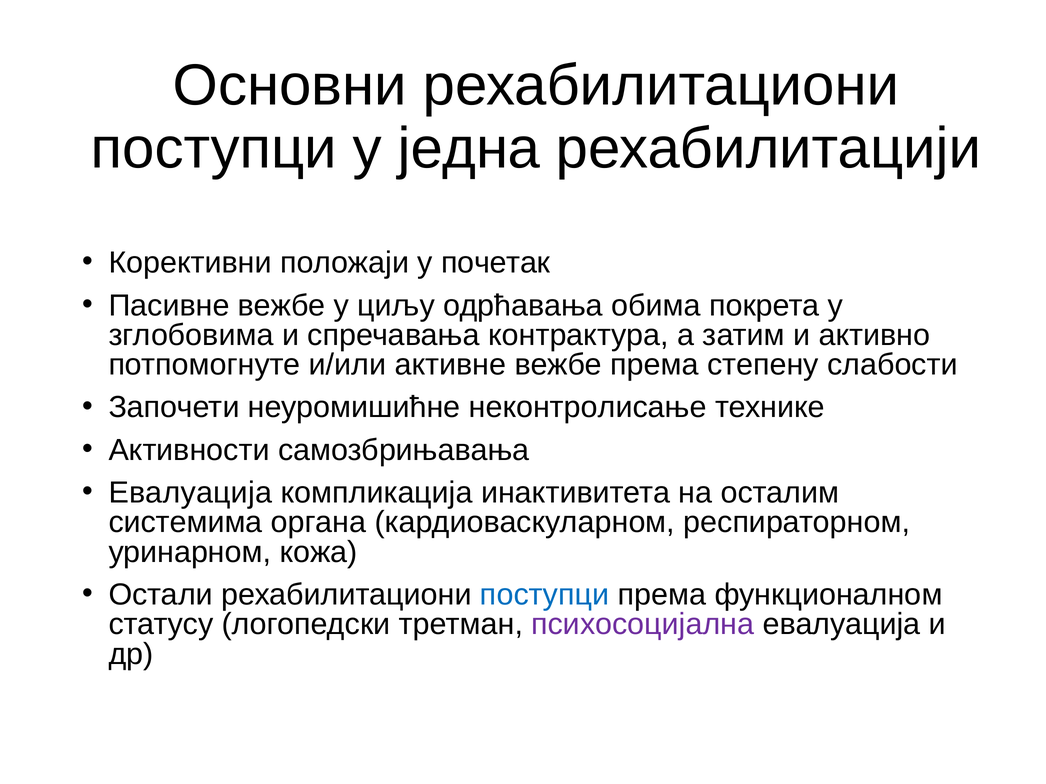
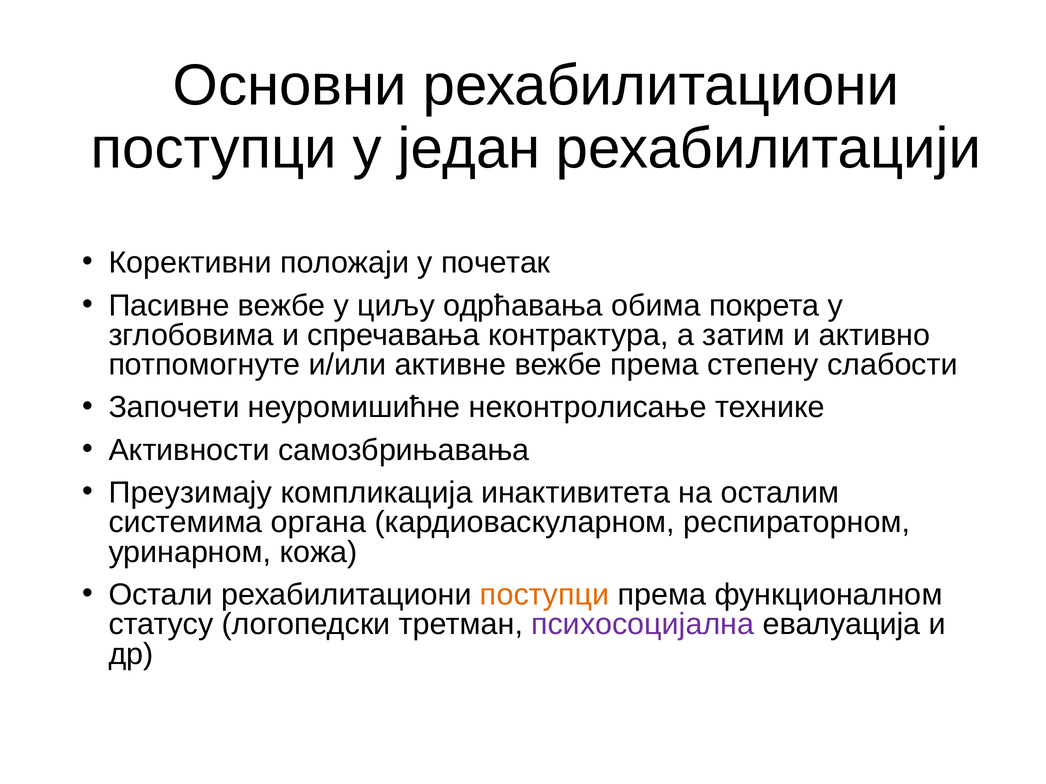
једна: једна -> један
Евалуација at (190, 493): Евалуација -> Преузимају
поступци at (545, 595) colour: blue -> orange
